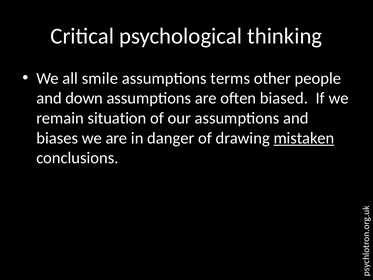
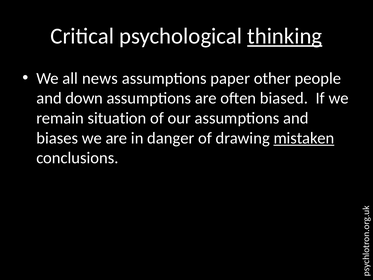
thinking underline: none -> present
smile: smile -> news
terms: terms -> paper
